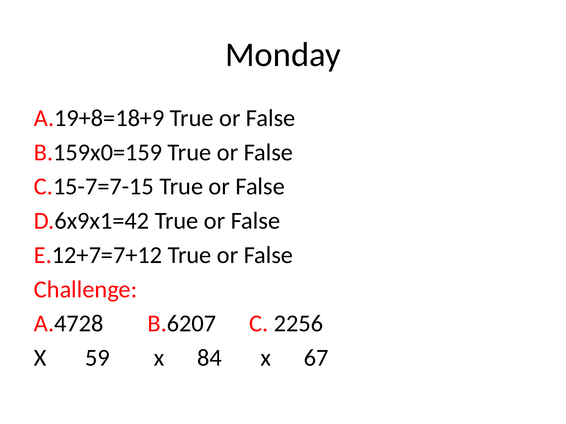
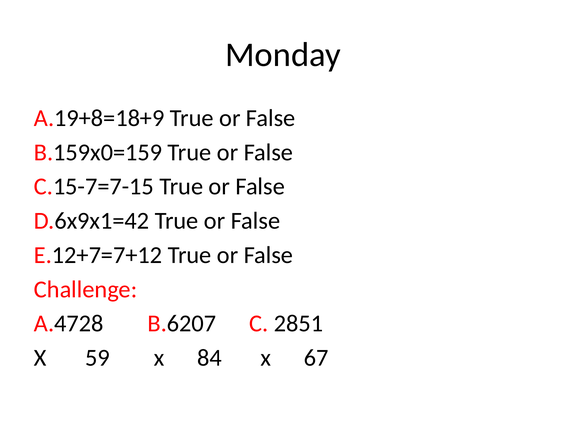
2256: 2256 -> 2851
